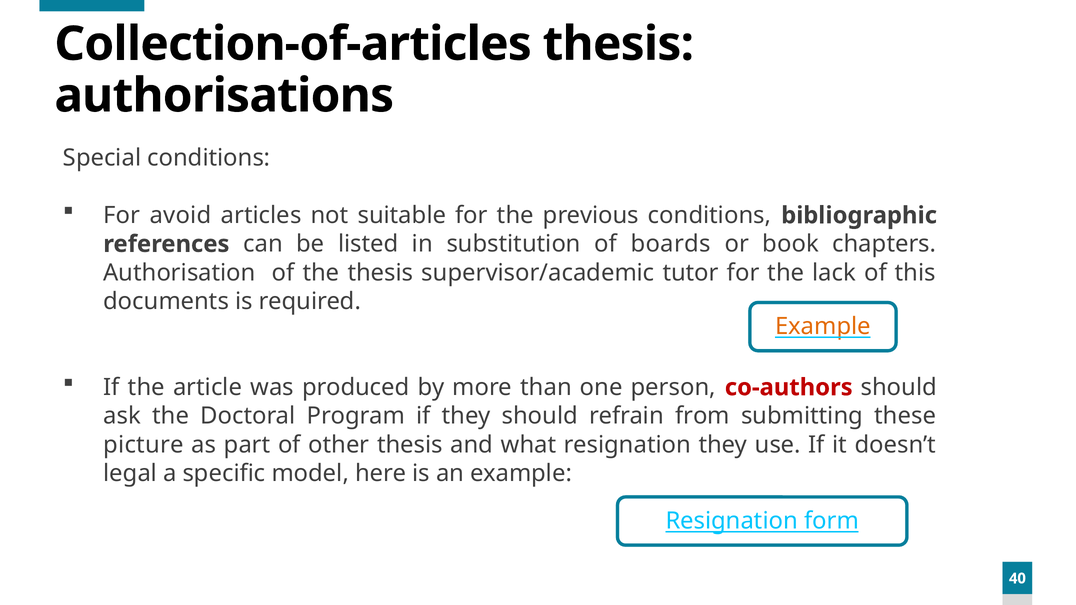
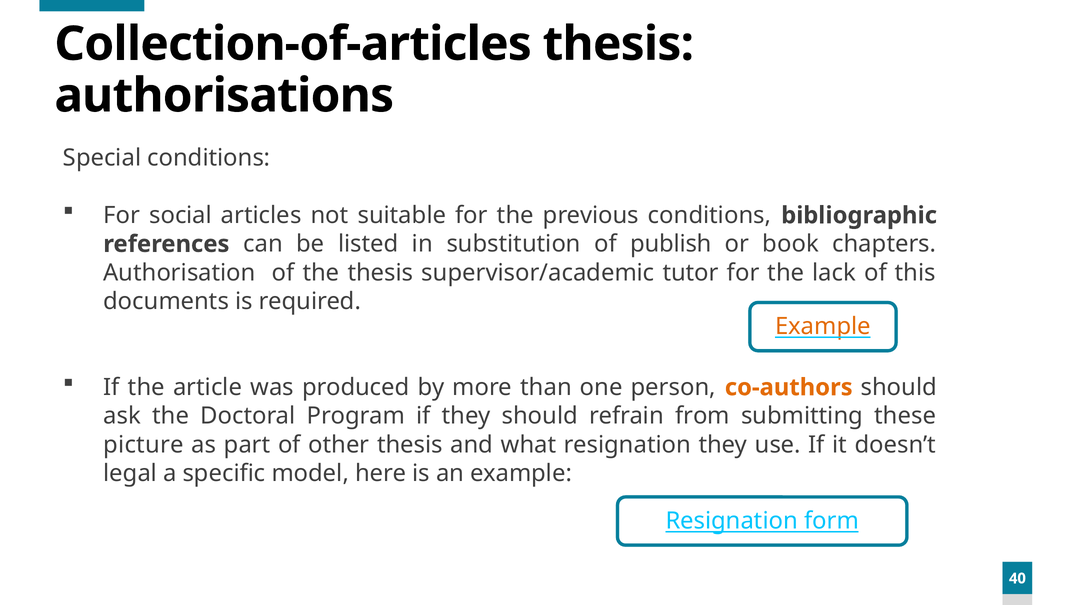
avoid: avoid -> social
boards: boards -> publish
co-authors colour: red -> orange
